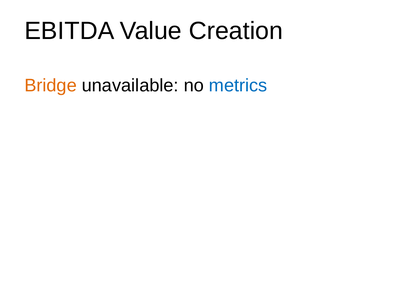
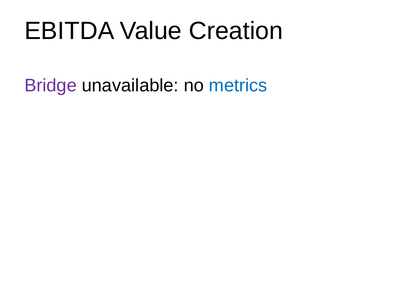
Bridge colour: orange -> purple
